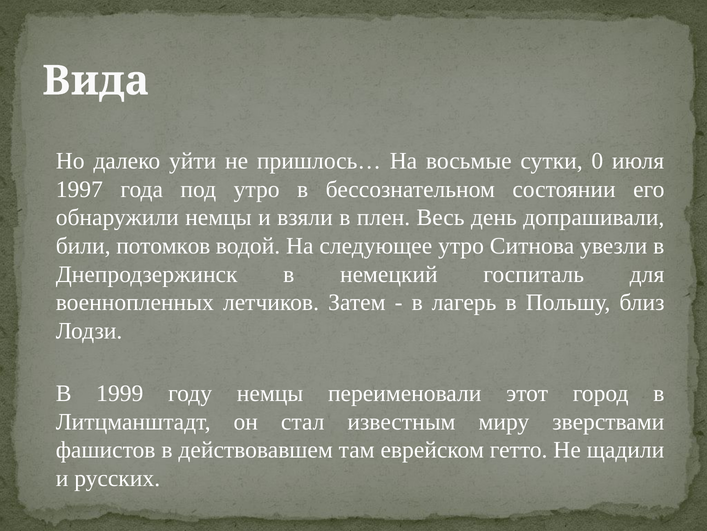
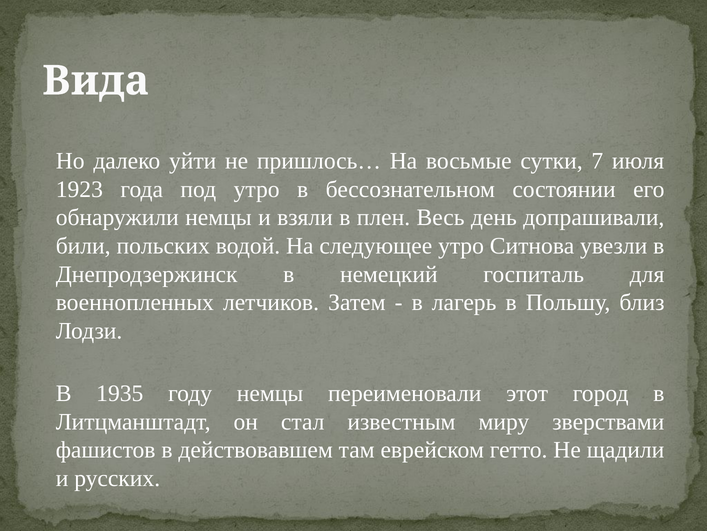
0: 0 -> 7
1997: 1997 -> 1923
потомков: потомков -> польских
1999: 1999 -> 1935
